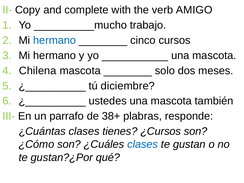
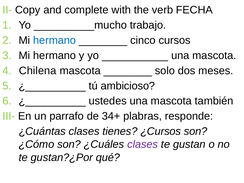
AMIGO: AMIGO -> FECHA
diciembre: diciembre -> ambicioso
38+: 38+ -> 34+
clases at (143, 144) colour: blue -> purple
